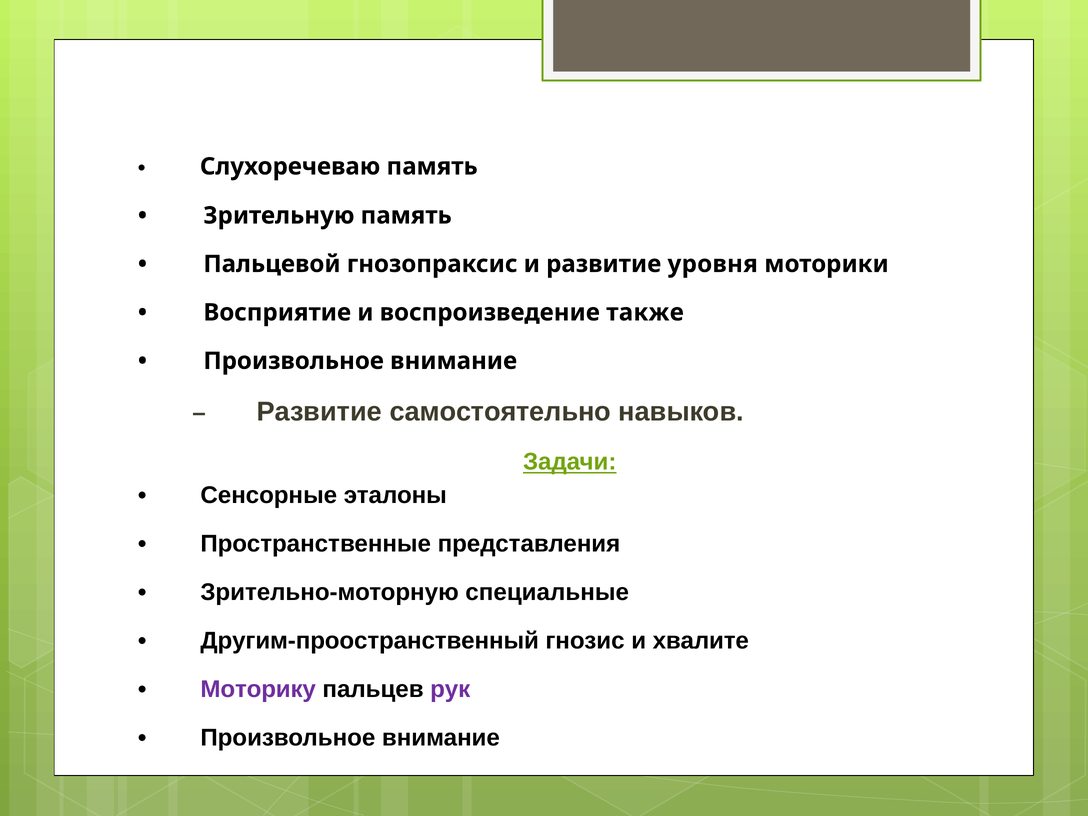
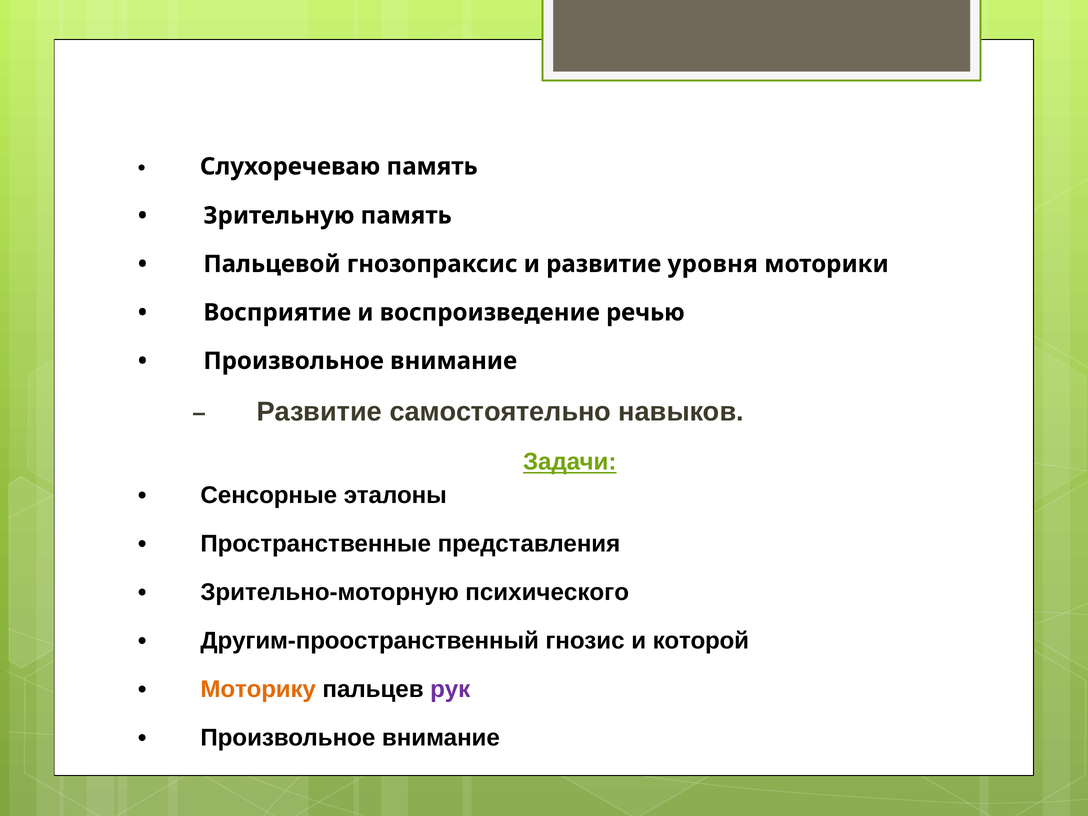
также: также -> речью
специальные: специальные -> психического
хвалите: хвалите -> которой
Моторику colour: purple -> orange
